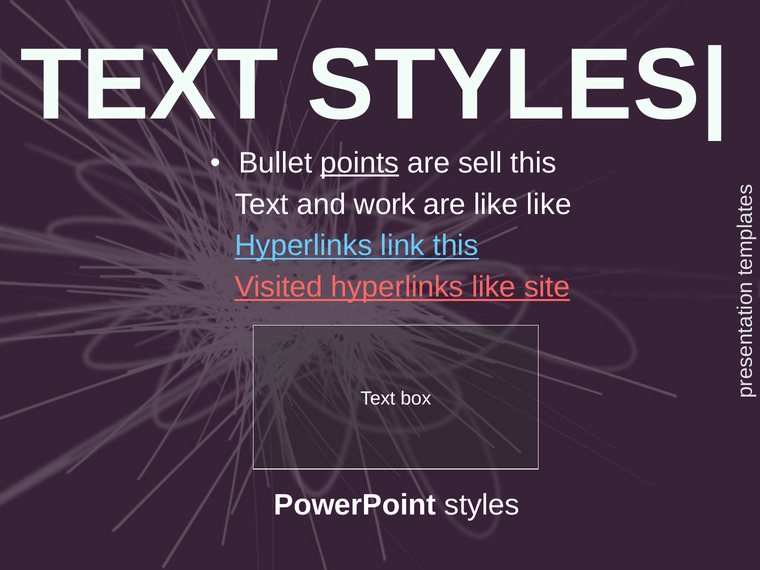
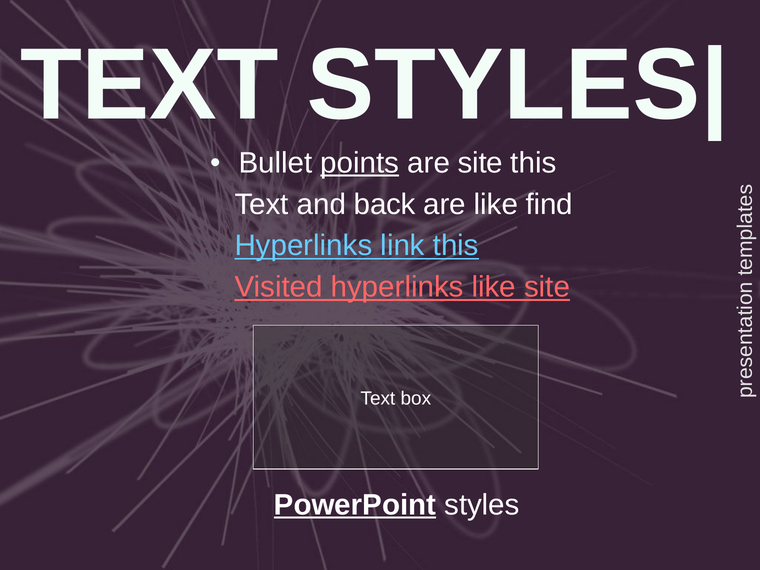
are sell: sell -> site
work: work -> back
like like: like -> find
PowerPoint underline: none -> present
